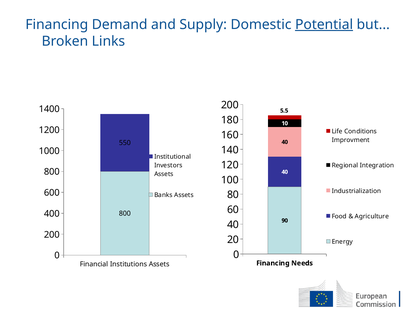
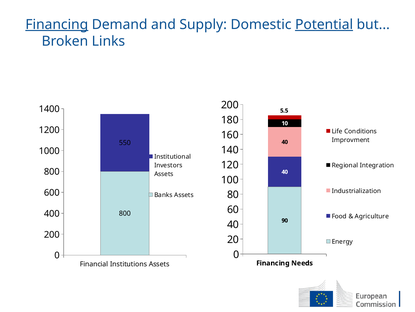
Financing at (57, 24) underline: none -> present
